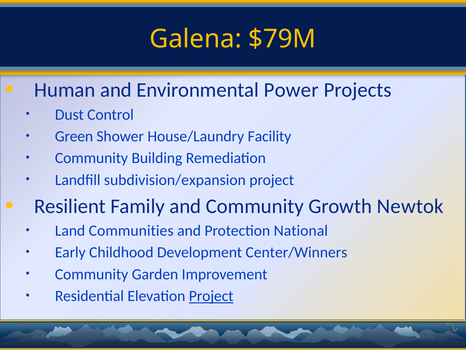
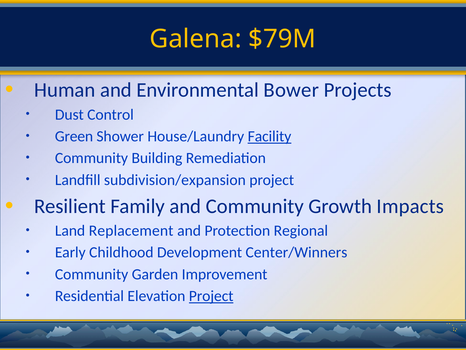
Power: Power -> Bower
Facility underline: none -> present
Newtok: Newtok -> Impacts
Communities: Communities -> Replacement
National: National -> Regional
